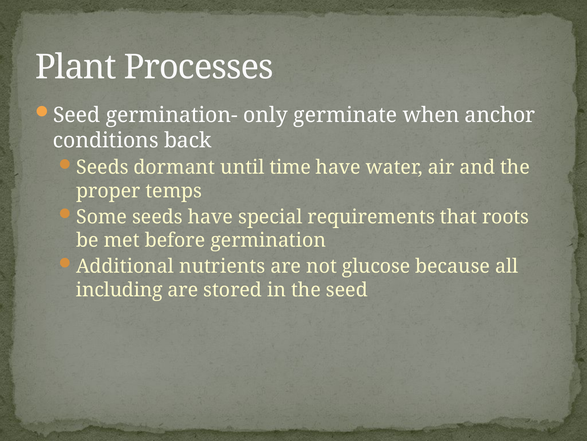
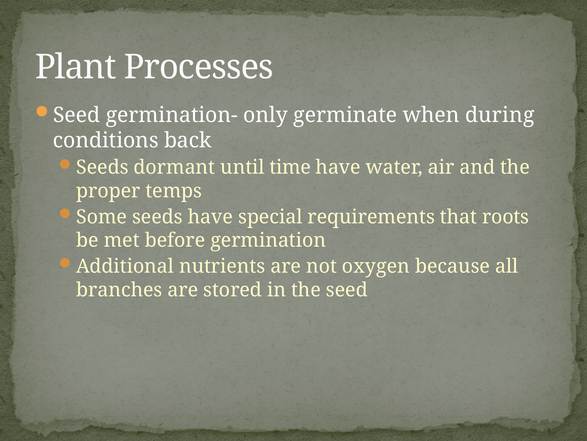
anchor: anchor -> during
glucose: glucose -> oxygen
including: including -> branches
